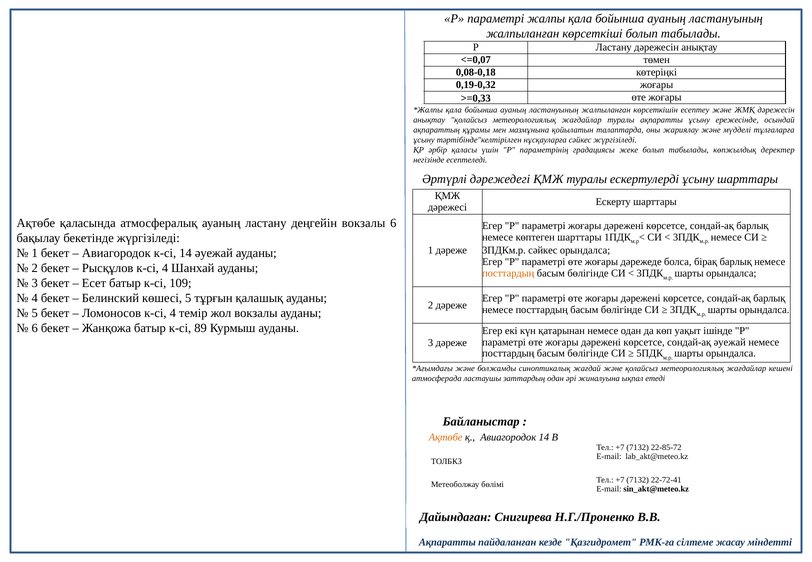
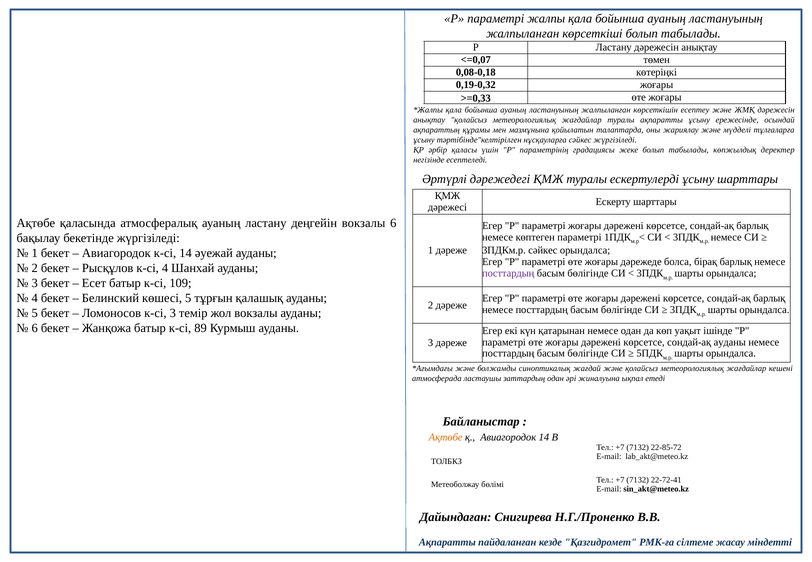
көптеген шарттары: шарттары -> параметрі
посттардың at (508, 274) colour: orange -> purple
Ломоносов к-сі 4: 4 -> 3
сондай-ақ әуежай: әуежай -> ауданы
